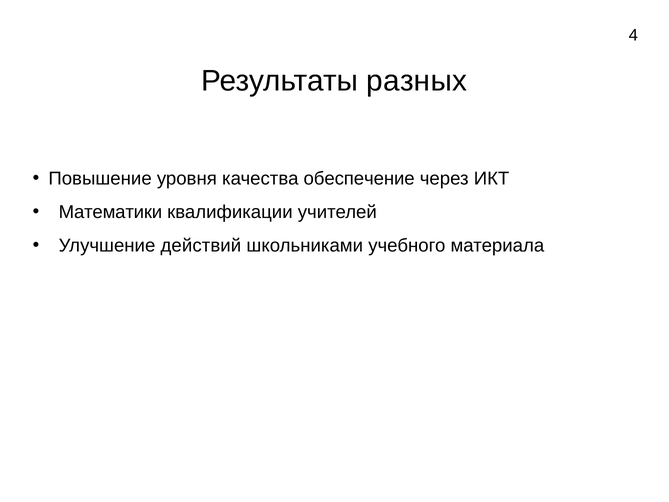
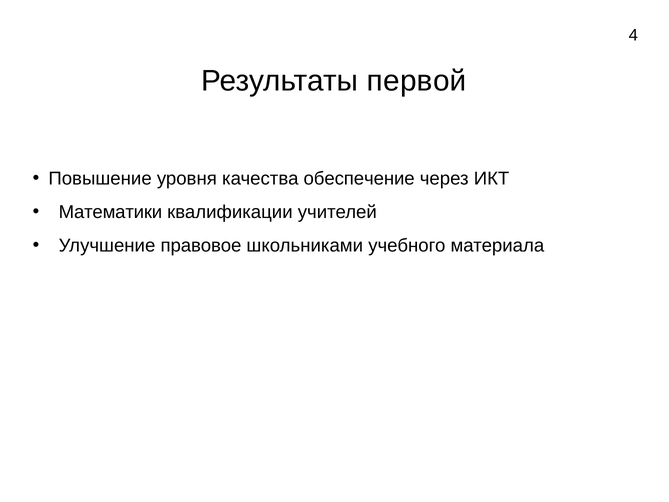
разных: разных -> первой
действий: действий -> правовое
